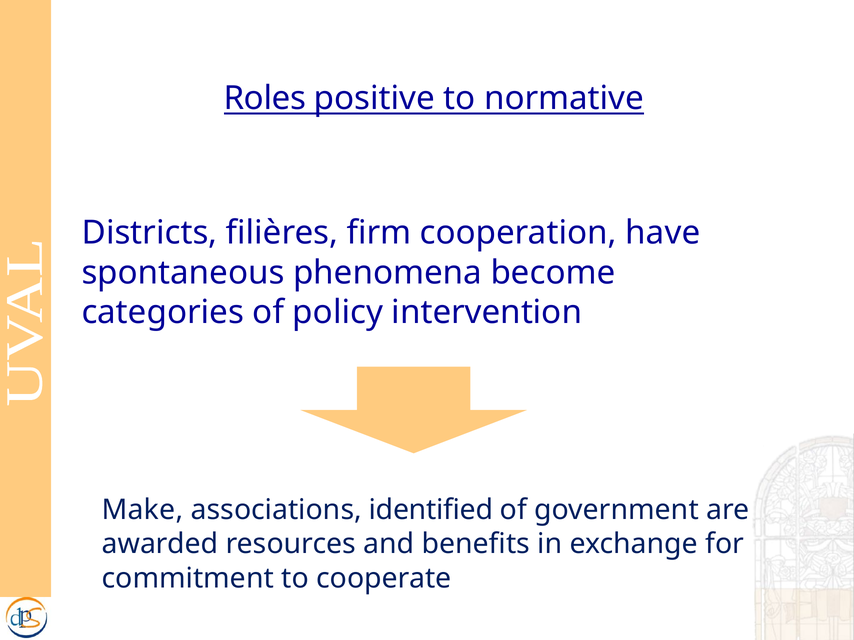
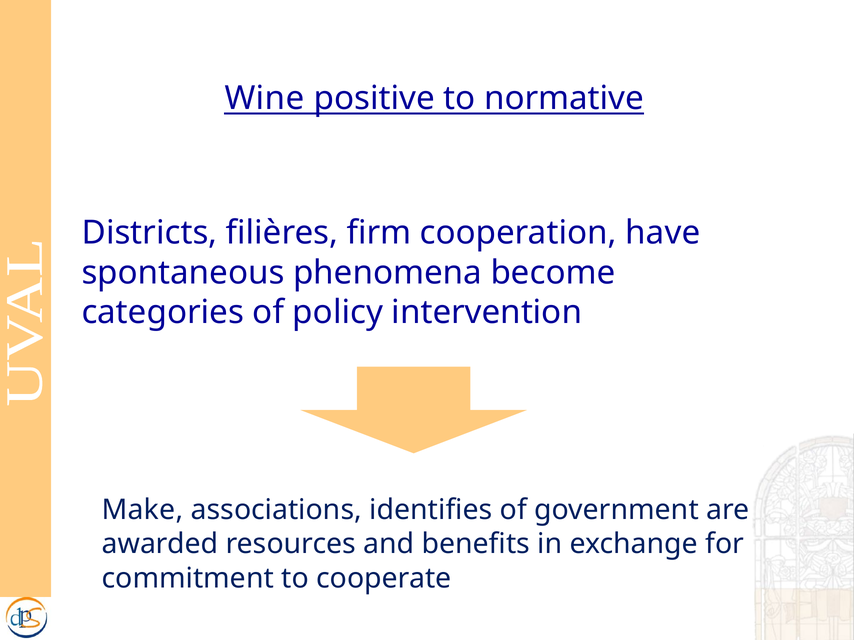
Roles: Roles -> Wine
identified: identified -> identifies
